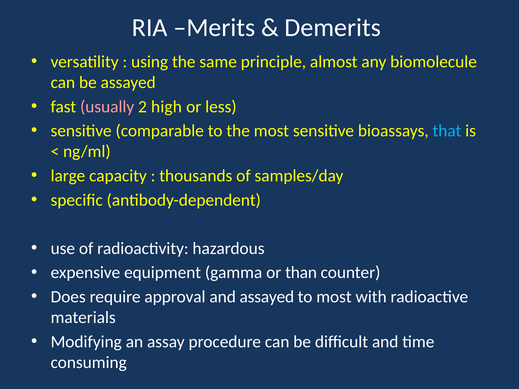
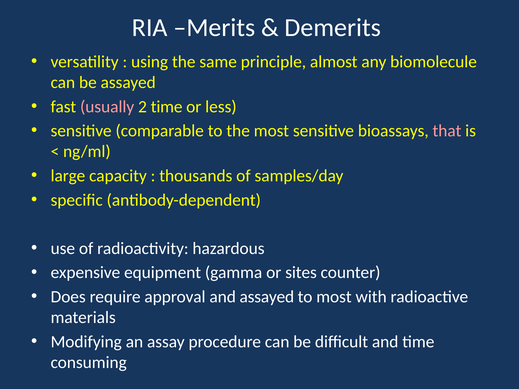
2 high: high -> time
that colour: light blue -> pink
than: than -> sites
